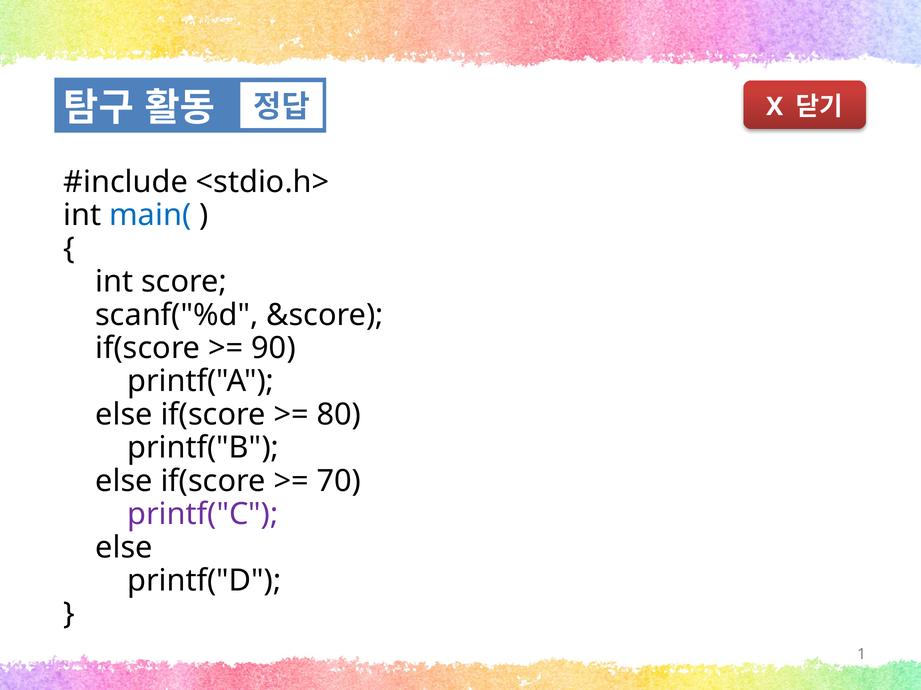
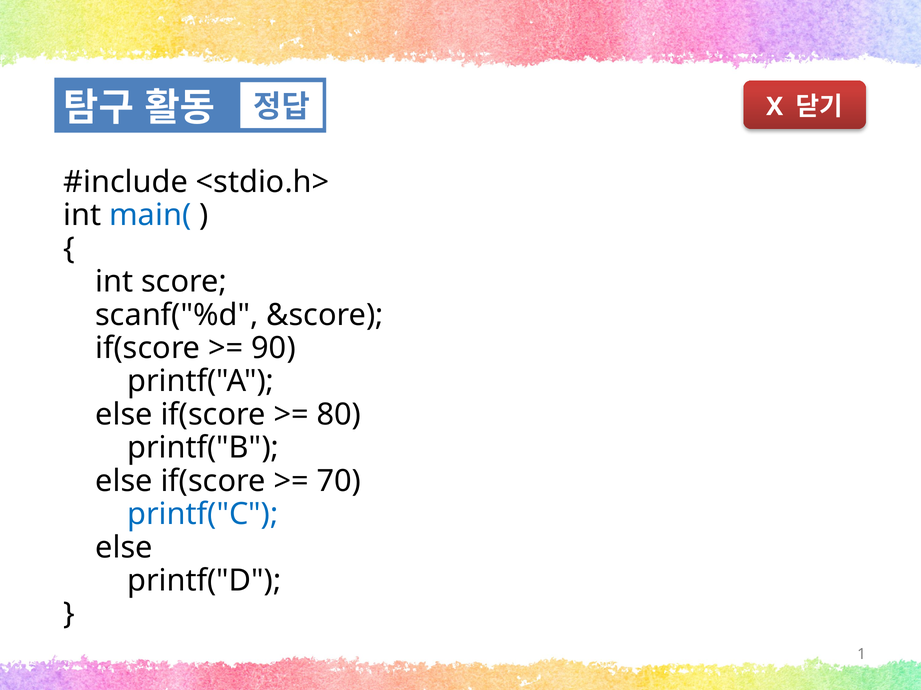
printf("C colour: purple -> blue
